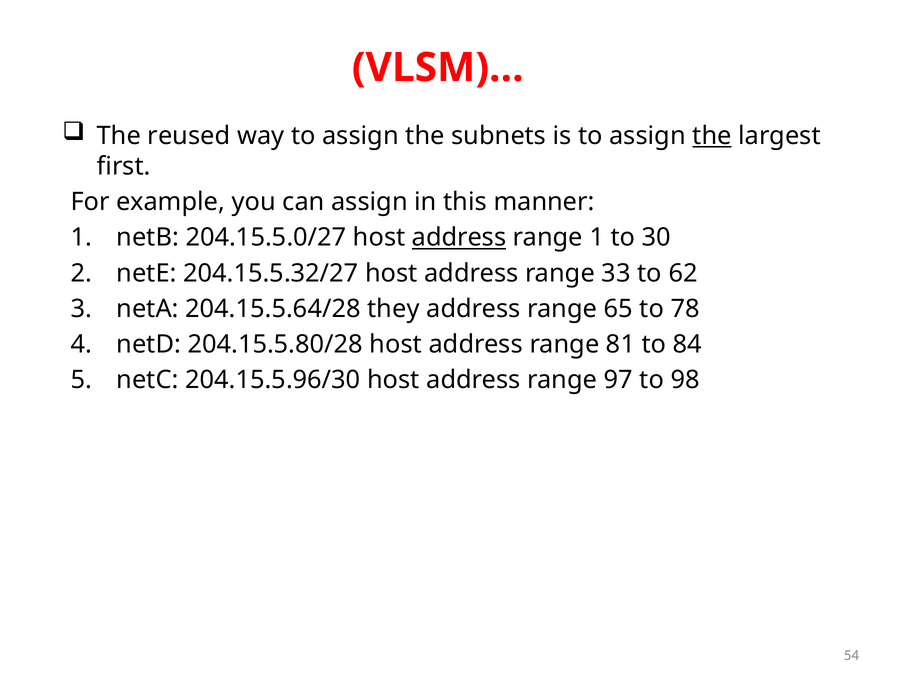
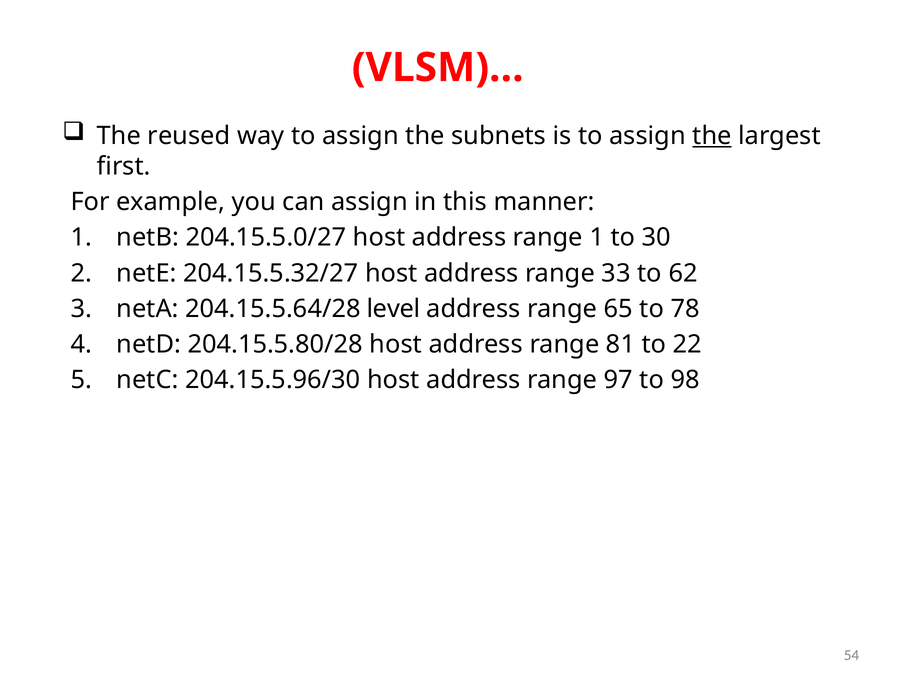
address at (459, 237) underline: present -> none
they: they -> level
84: 84 -> 22
